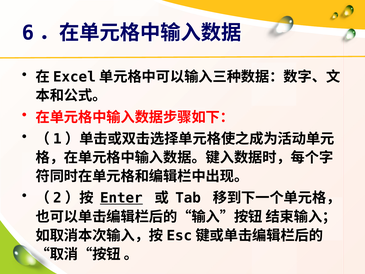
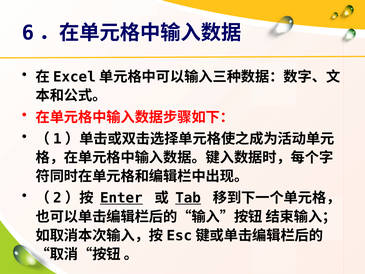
Tab underline: none -> present
